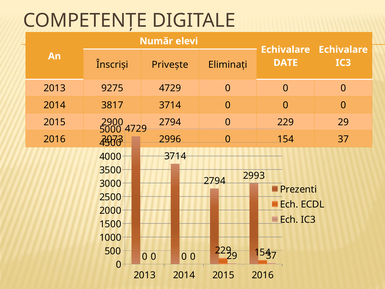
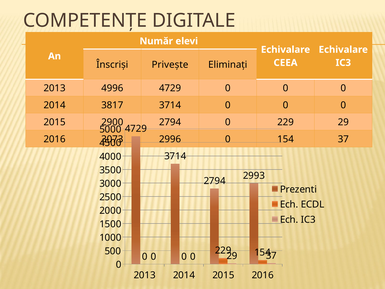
DATE: DATE -> CEEA
9275: 9275 -> 4996
